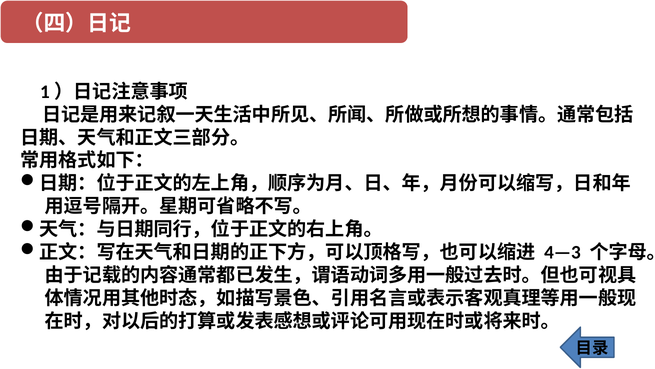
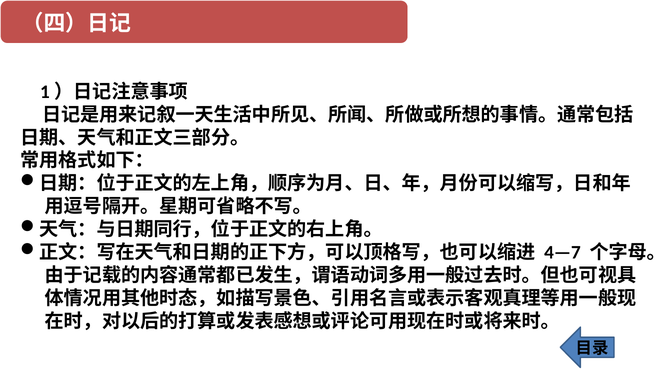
4—3: 4—3 -> 4—7
